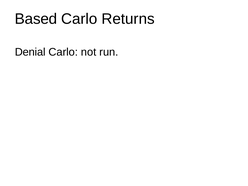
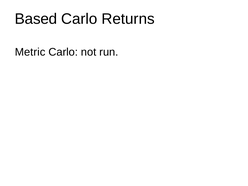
Denial: Denial -> Metric
